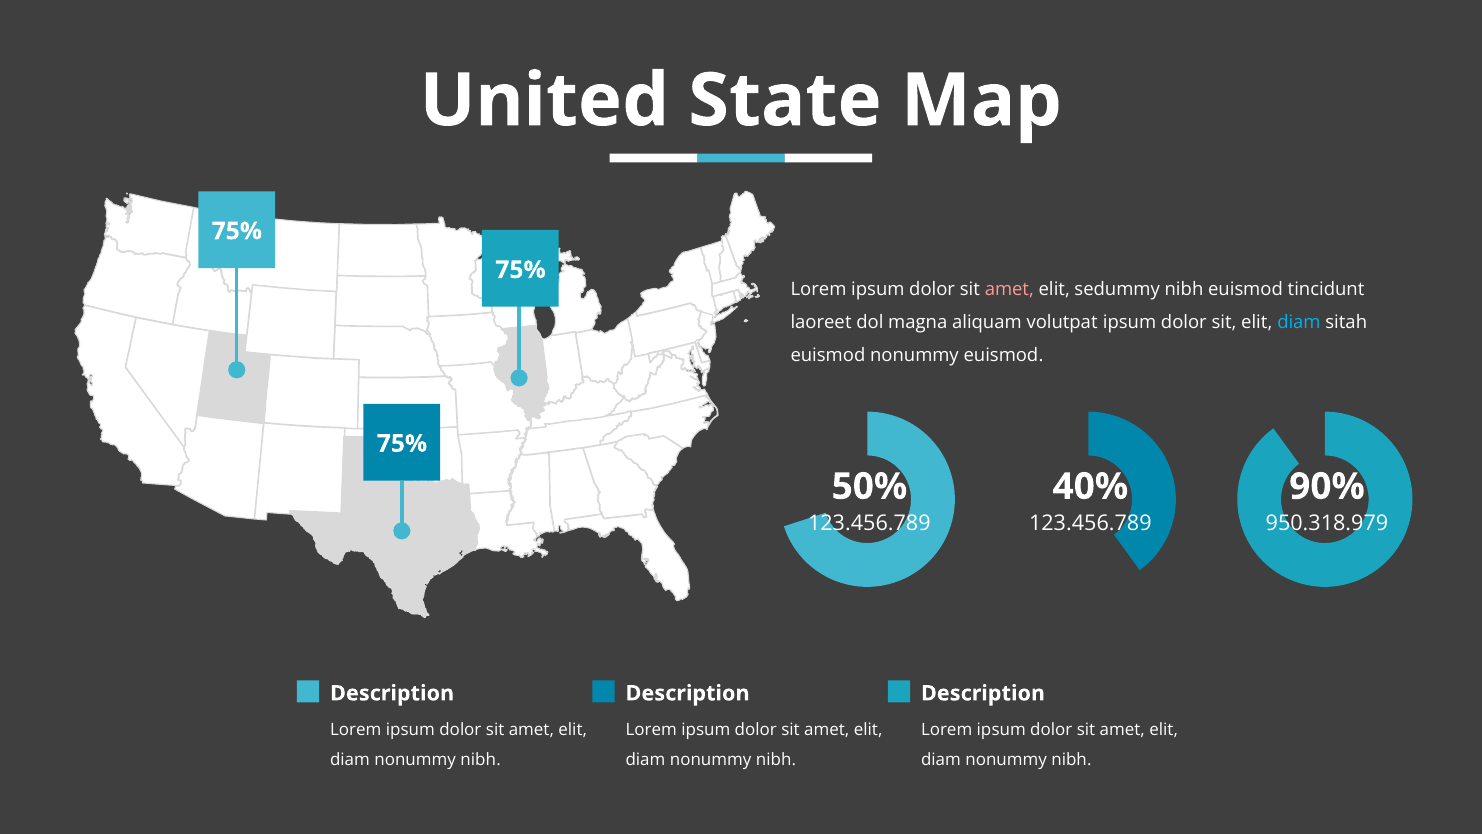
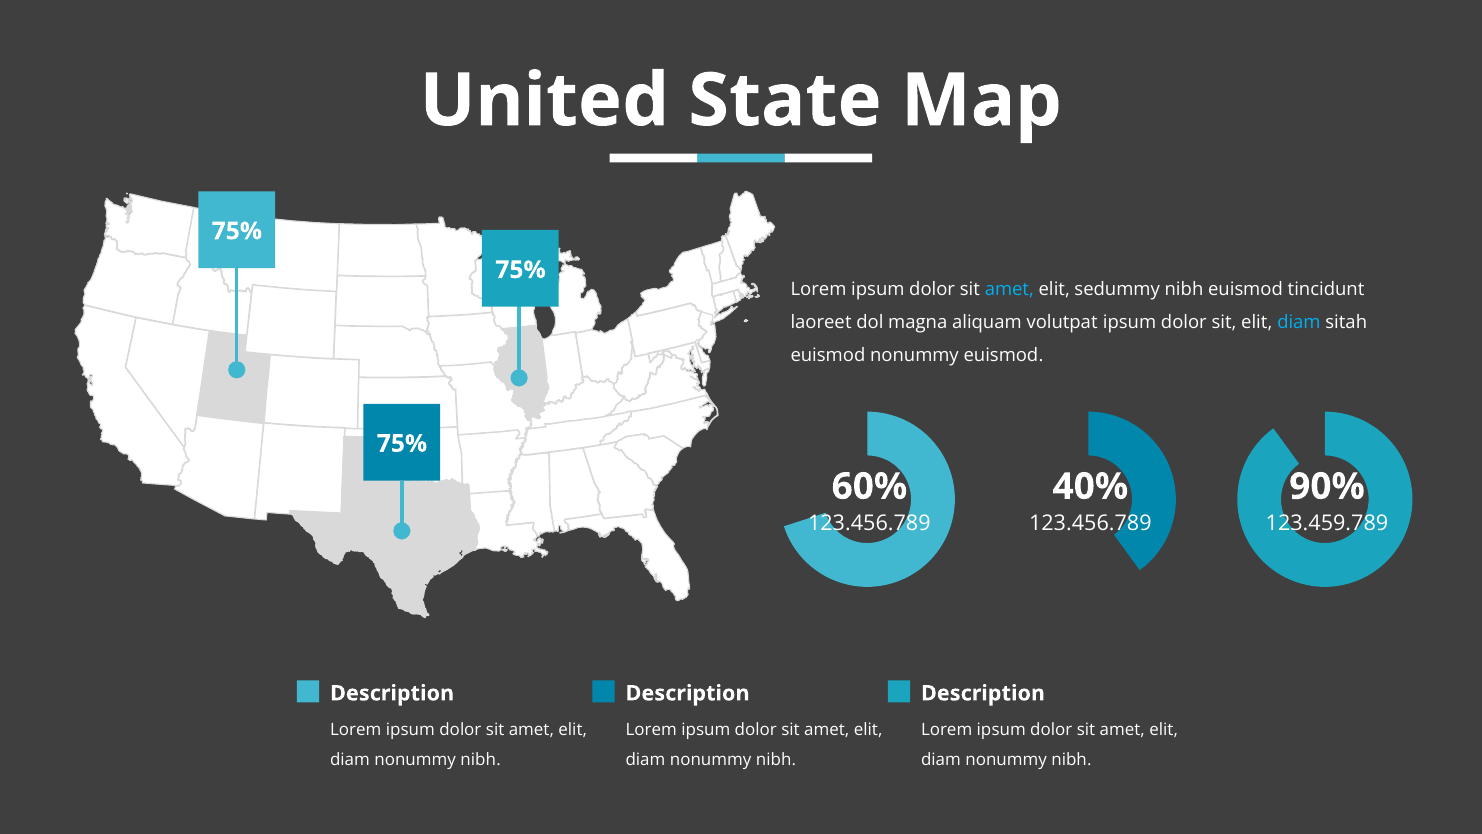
amet at (1009, 289) colour: pink -> light blue
50%: 50% -> 60%
950.318.979: 950.318.979 -> 123.459.789
